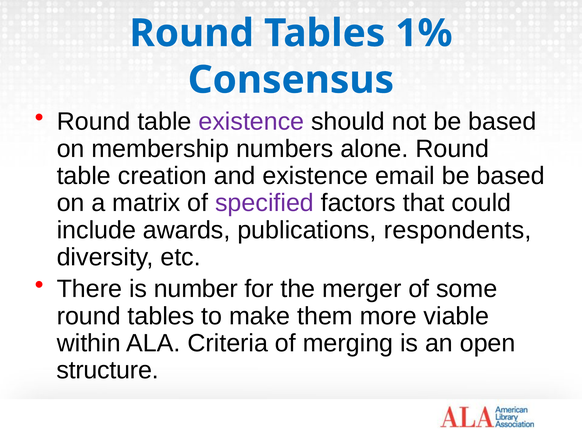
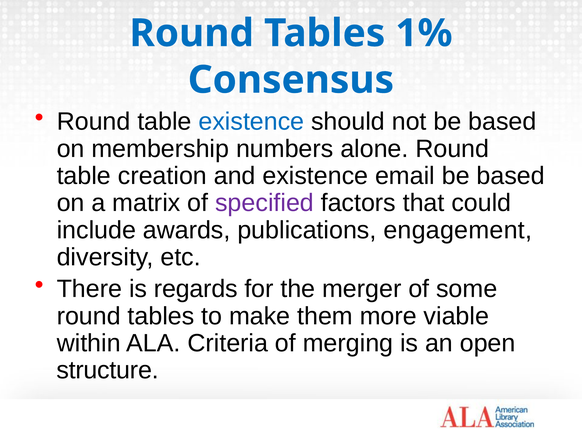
existence at (251, 122) colour: purple -> blue
respondents: respondents -> engagement
number: number -> regards
